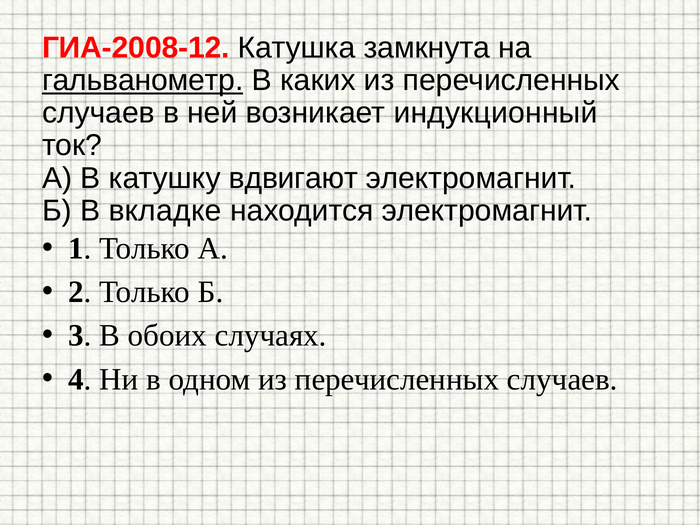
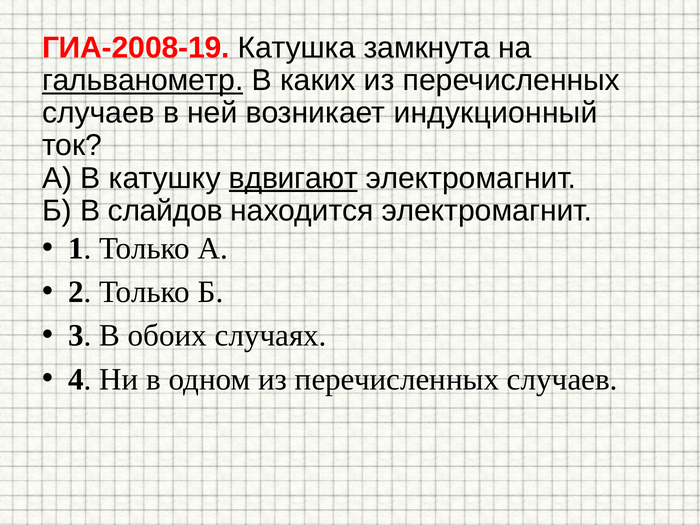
ГИА-2008-12: ГИА-2008-12 -> ГИА-2008-19
вдвигают underline: none -> present
вкладке: вкладке -> слайдов
